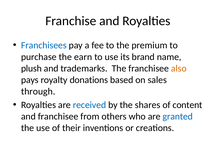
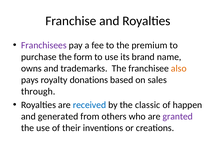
Franchisees colour: blue -> purple
earn: earn -> form
plush: plush -> owns
shares: shares -> classic
content: content -> happen
and franchisee: franchisee -> generated
granted colour: blue -> purple
